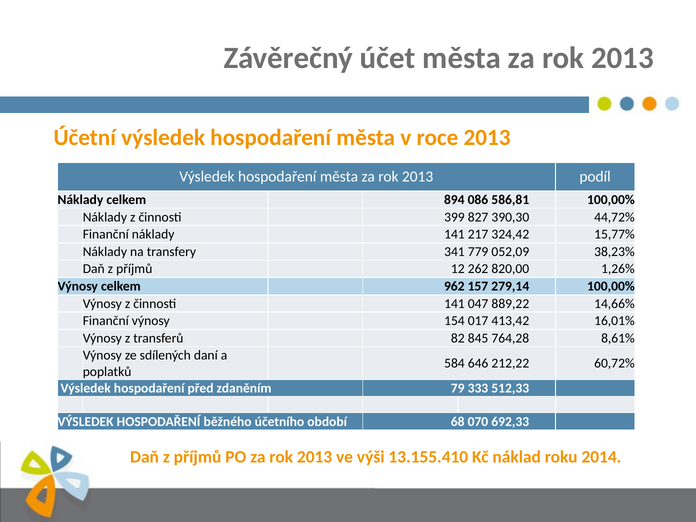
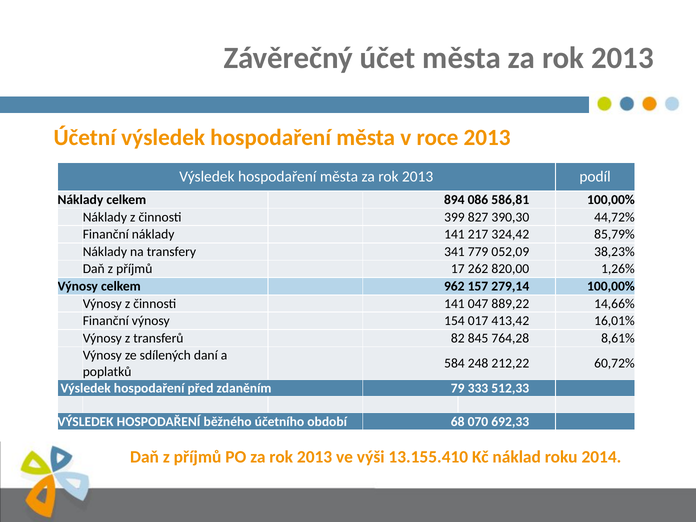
15,77%: 15,77% -> 85,79%
12: 12 -> 17
646: 646 -> 248
